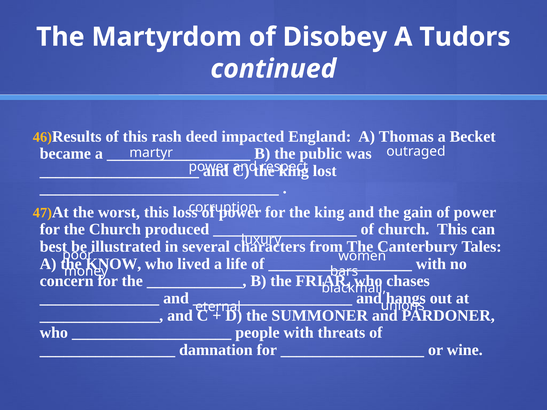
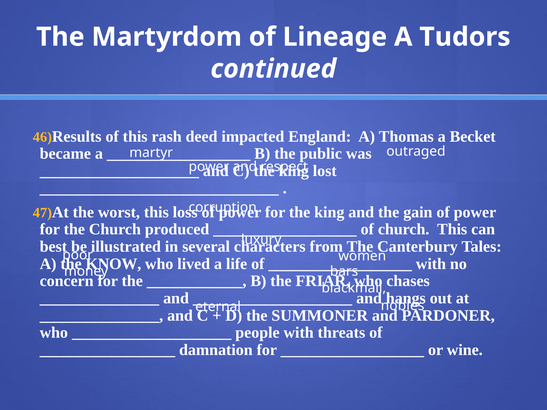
Disobey: Disobey -> Lineage
unions: unions -> nobles
